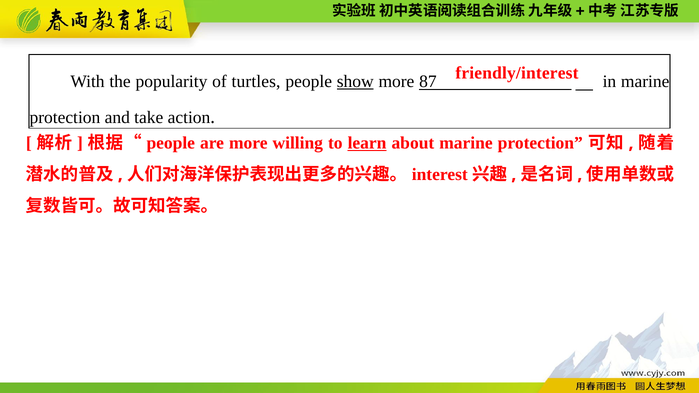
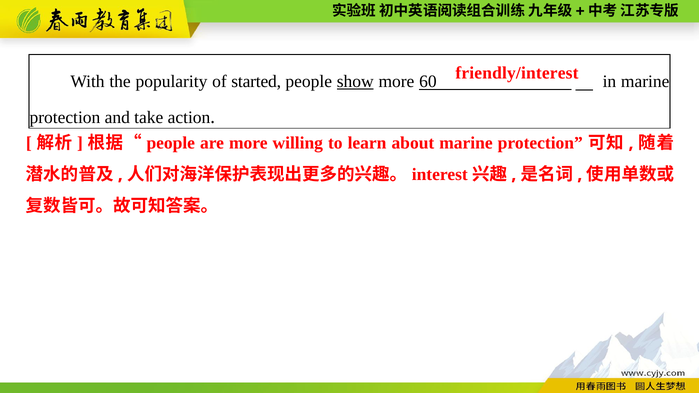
turtles: turtles -> started
87: 87 -> 60
learn underline: present -> none
